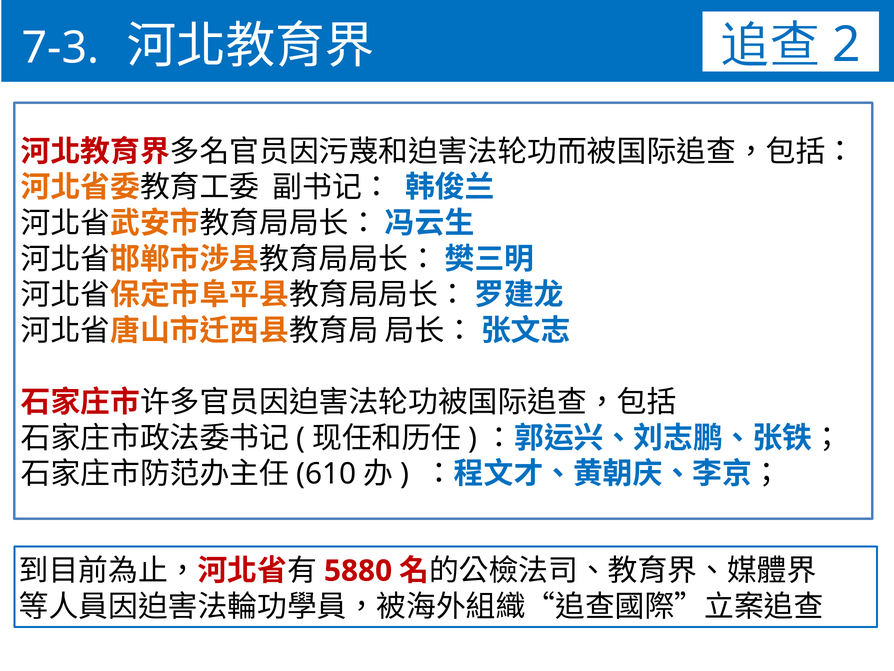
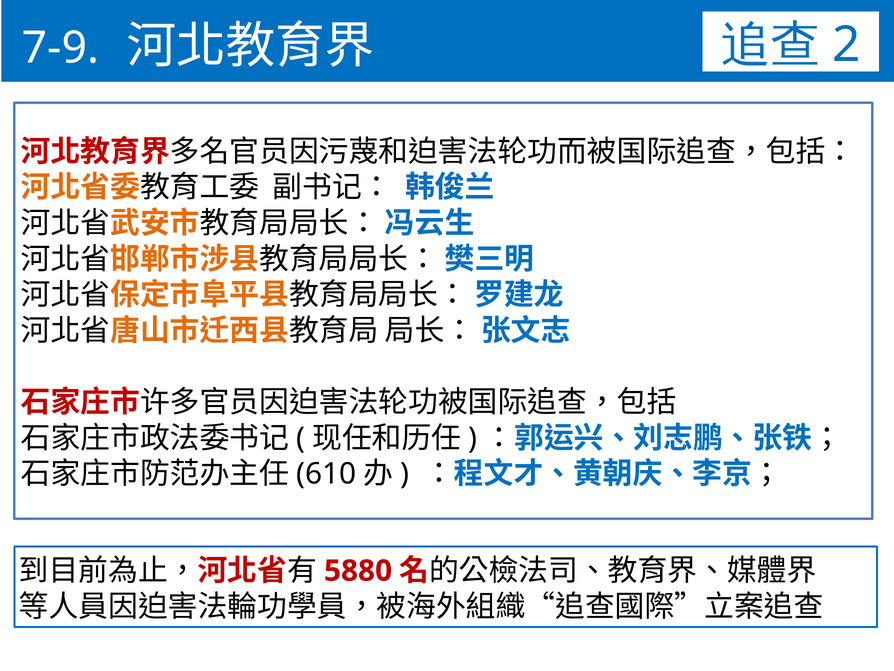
7-3: 7-3 -> 7-9
